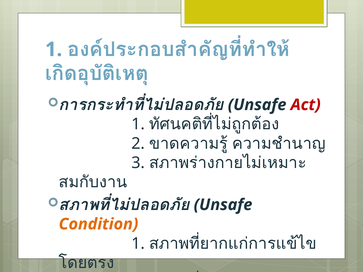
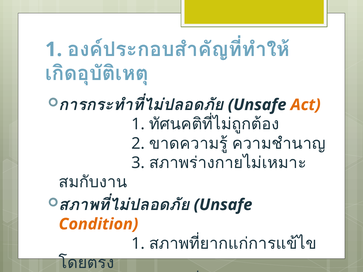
Act colour: red -> orange
